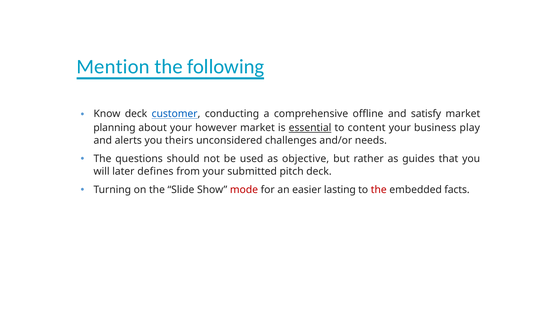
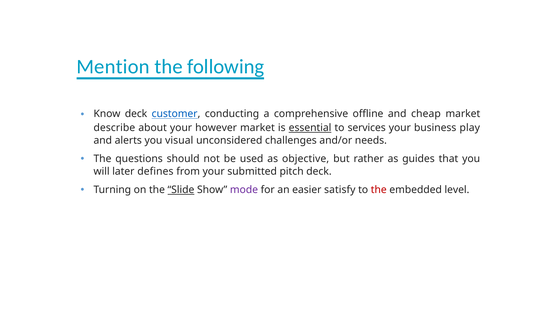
satisfy: satisfy -> cheap
planning: planning -> describe
content: content -> services
theirs: theirs -> visual
Slide underline: none -> present
mode colour: red -> purple
lasting: lasting -> satisfy
facts: facts -> level
